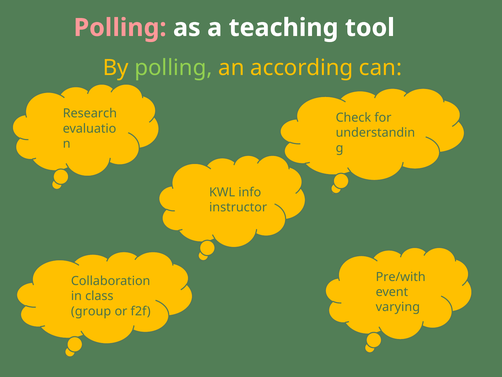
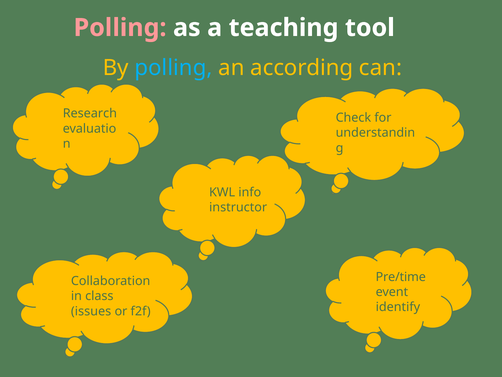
polling at (173, 68) colour: light green -> light blue
Pre/with: Pre/with -> Pre/time
varying: varying -> identify
group: group -> issues
